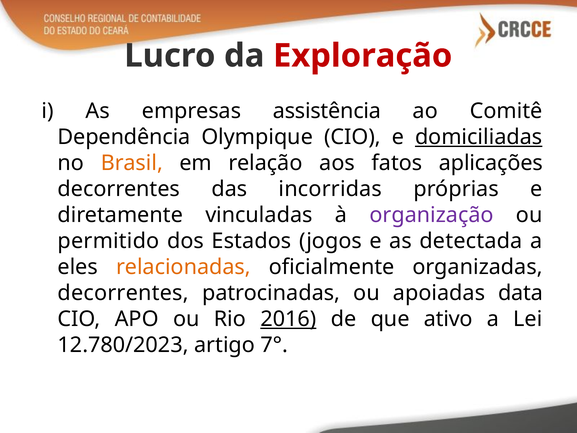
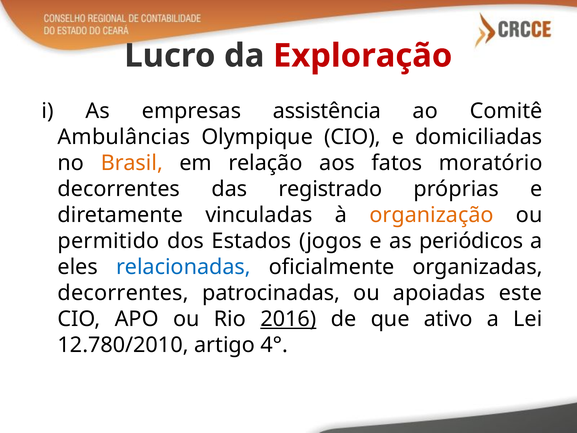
Dependência: Dependência -> Ambulâncias
domiciliadas underline: present -> none
aplicações: aplicações -> moratório
incorridas: incorridas -> registrado
organização colour: purple -> orange
detectada: detectada -> periódicos
relacionadas colour: orange -> blue
data: data -> este
12.780/2023: 12.780/2023 -> 12.780/2010
7°: 7° -> 4°
